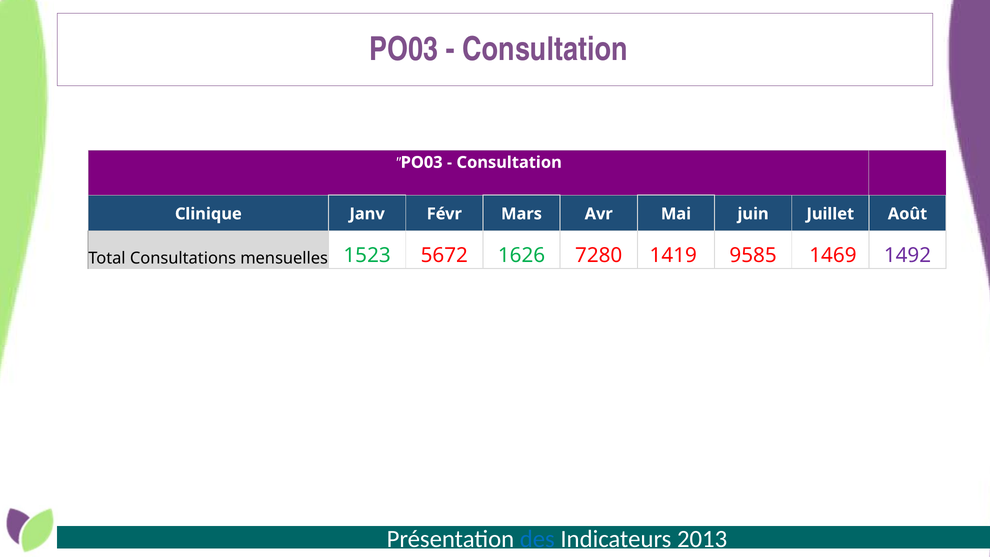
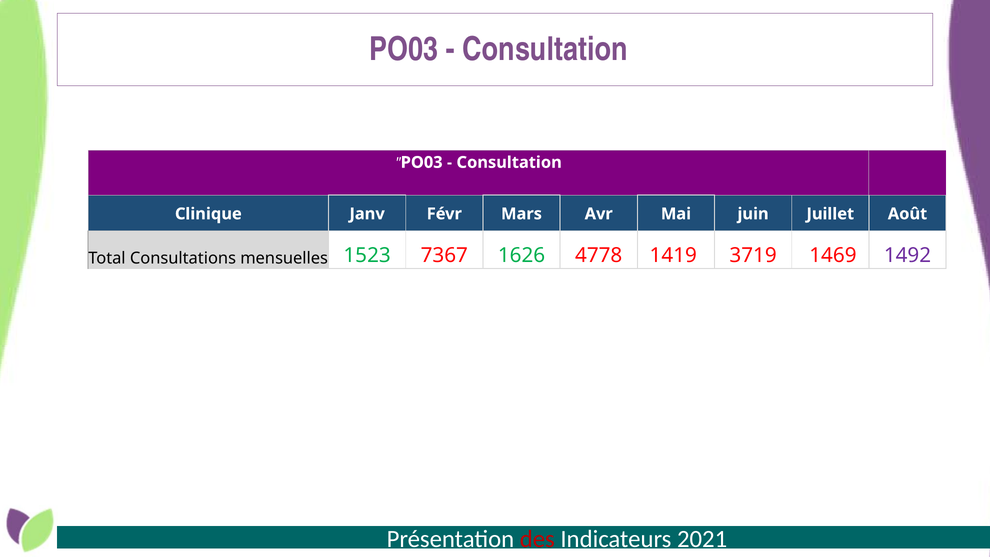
5672: 5672 -> 7367
7280: 7280 -> 4778
9585: 9585 -> 3719
des colour: blue -> red
2013: 2013 -> 2021
